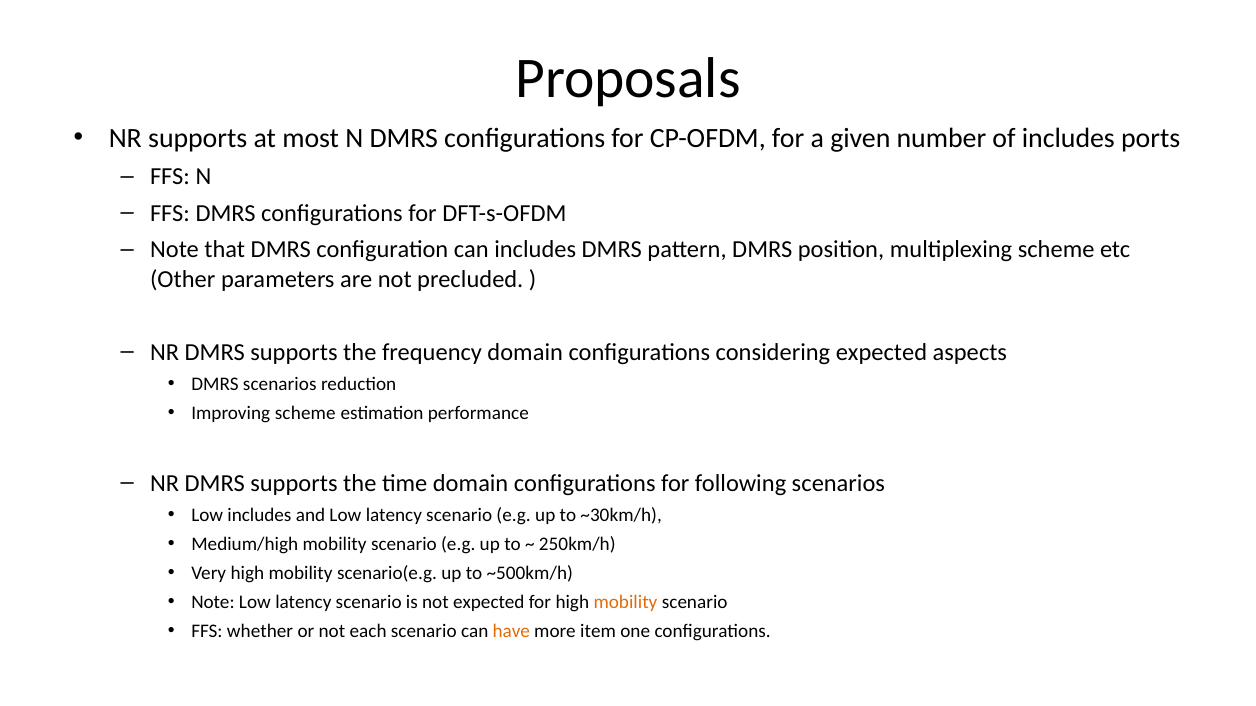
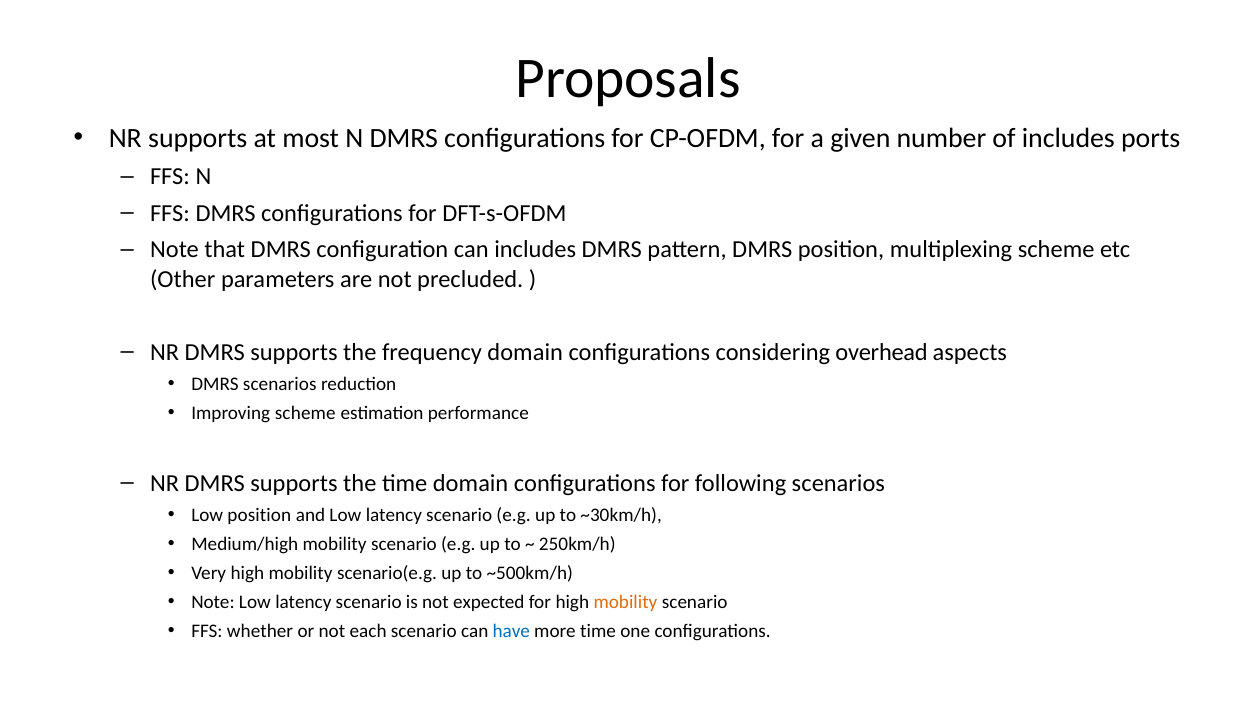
considering expected: expected -> overhead
Low includes: includes -> position
have colour: orange -> blue
more item: item -> time
